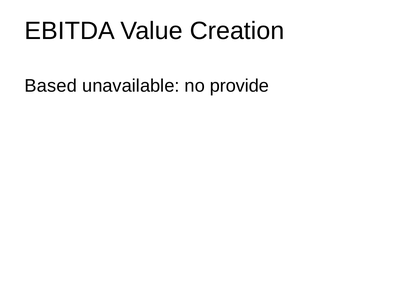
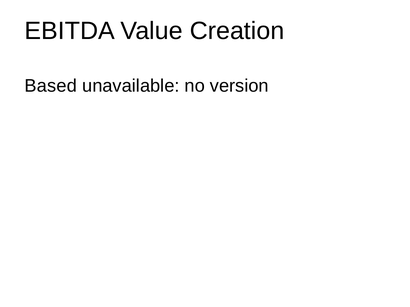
provide: provide -> version
